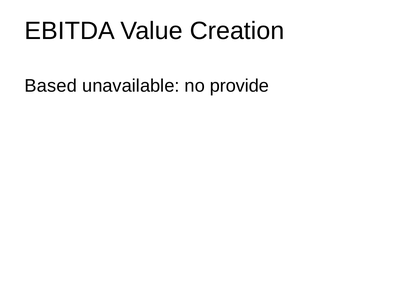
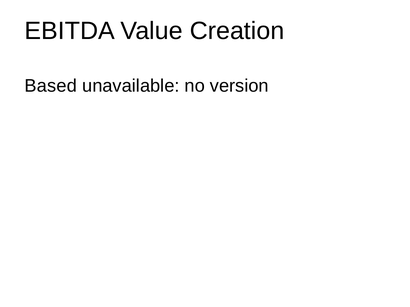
provide: provide -> version
